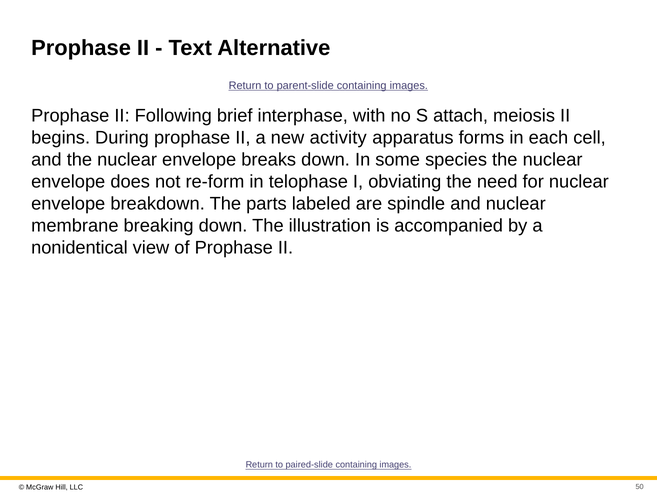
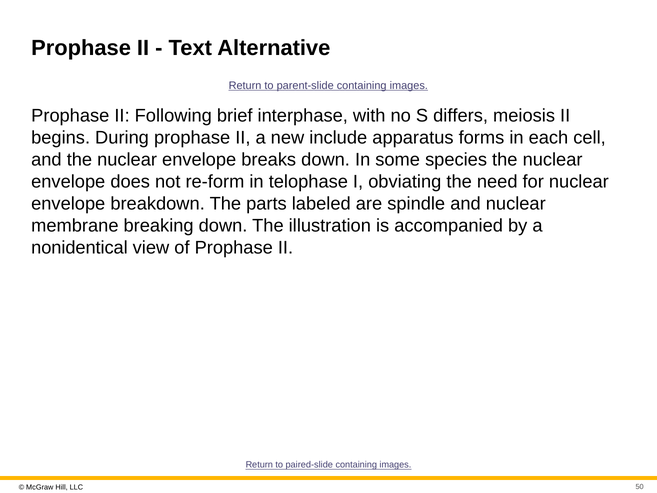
attach: attach -> differs
activity: activity -> include
